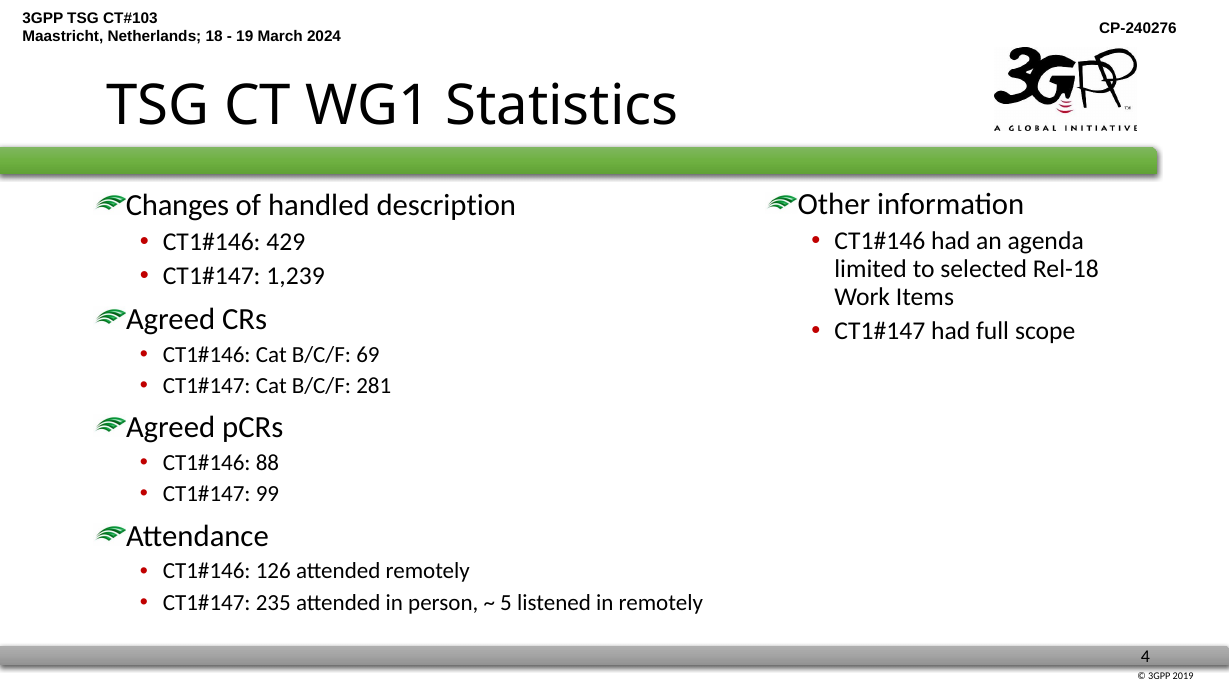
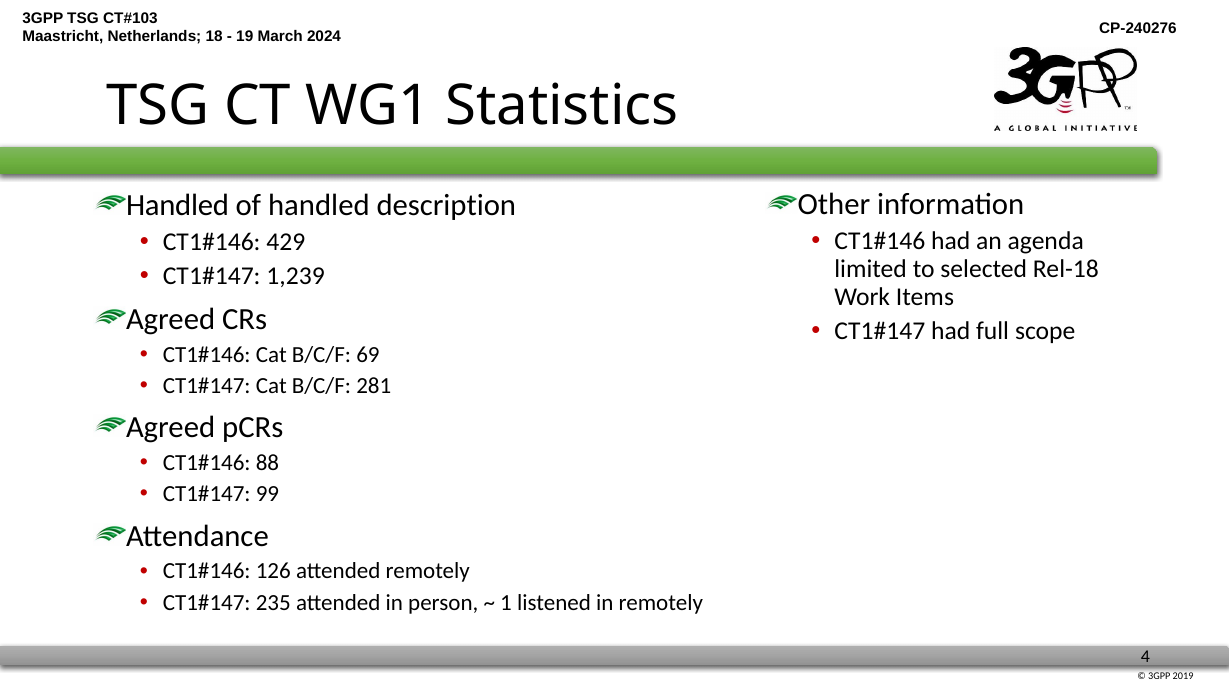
Changes at (178, 205): Changes -> Handled
5: 5 -> 1
